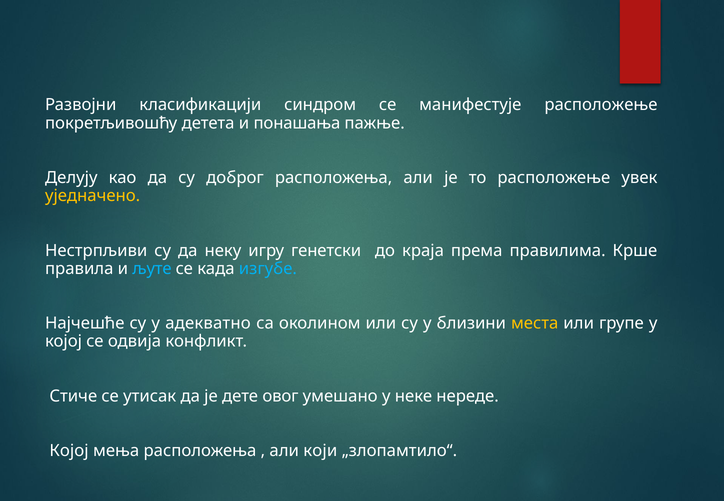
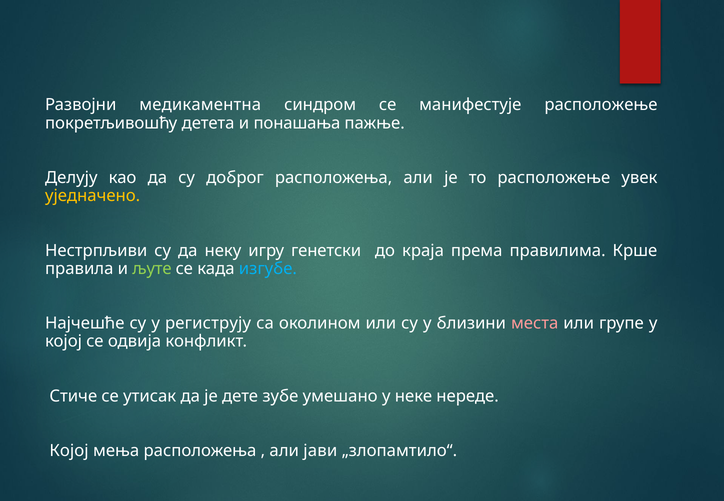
класификацији: класификацији -> медикаментна
љуте colour: light blue -> light green
адекватно: адекватно -> региструју
места colour: yellow -> pink
овог: овог -> зубе
који: који -> јави
